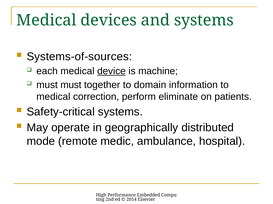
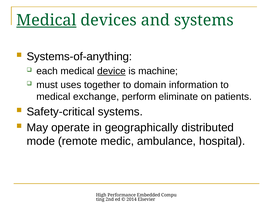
Medical at (46, 20) underline: none -> present
Systems-of-sources: Systems-of-sources -> Systems-of-anything
must must: must -> uses
correction: correction -> exchange
